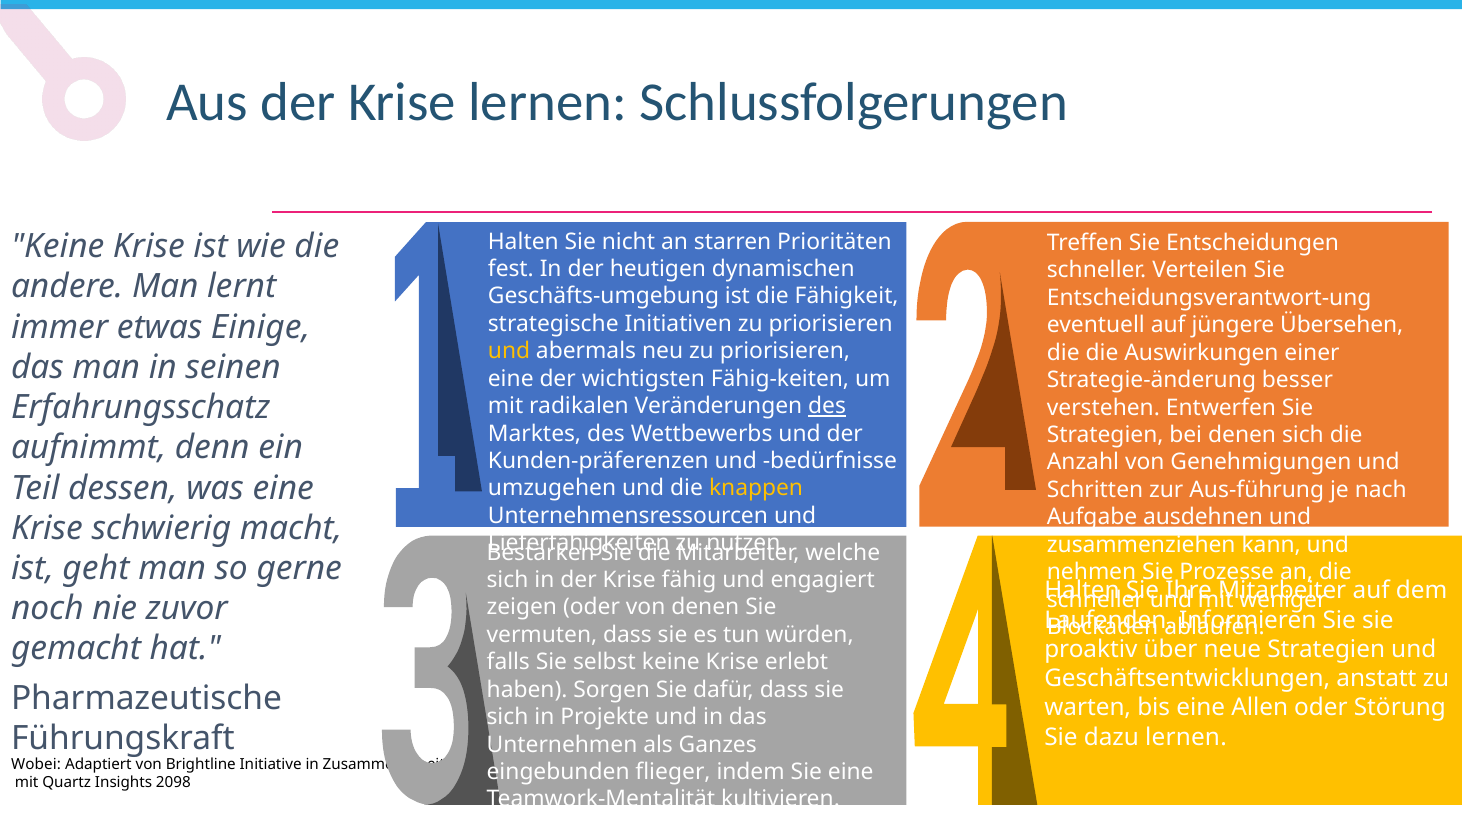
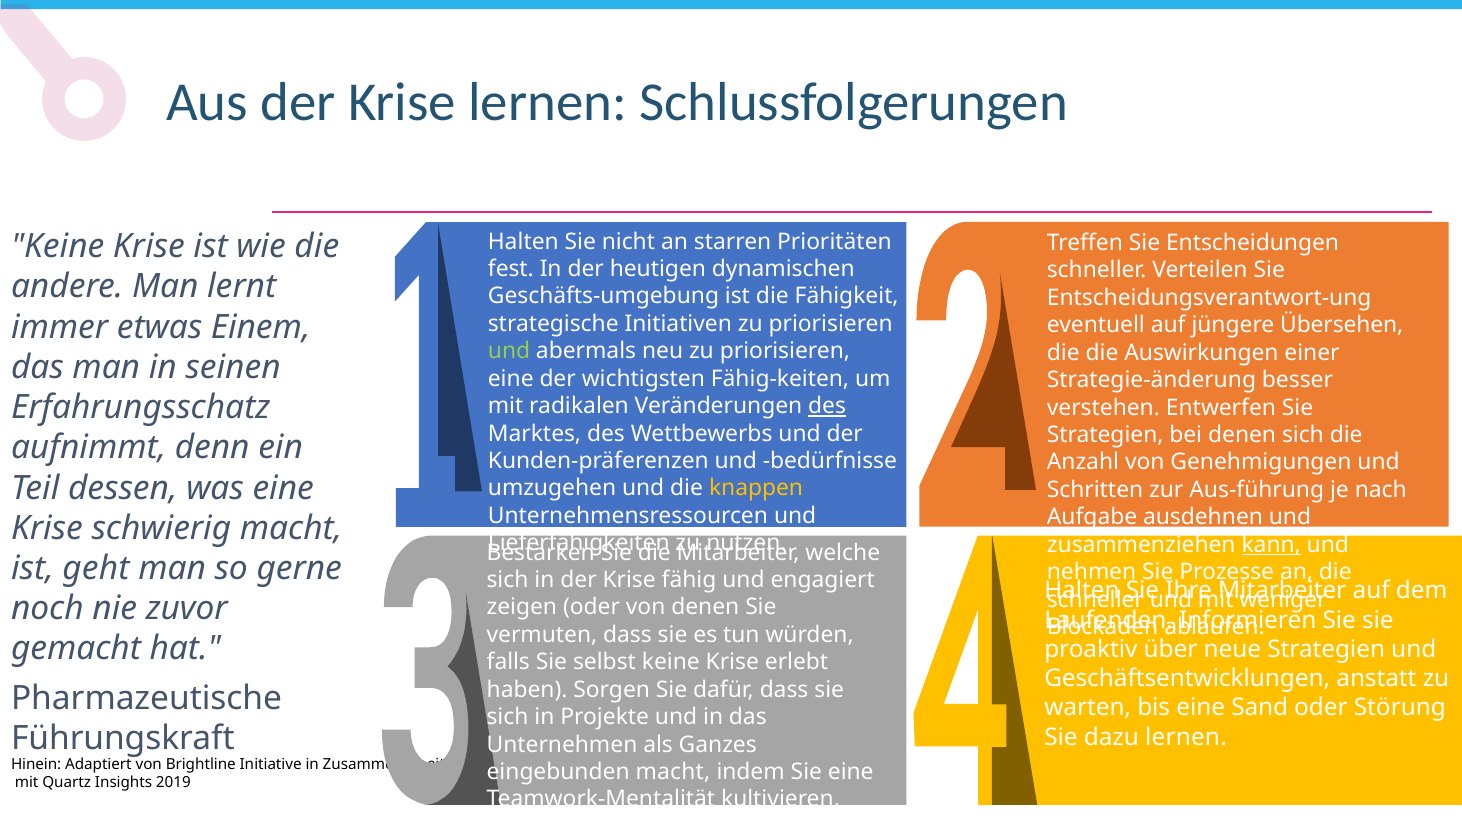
Einige: Einige -> Einem
und at (509, 351) colour: yellow -> light green
kann underline: none -> present
Allen: Allen -> Sand
Wobei: Wobei -> Hinein
eingebunden flieger: flieger -> macht
2098: 2098 -> 2019
